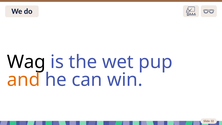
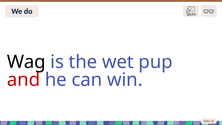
and colour: orange -> red
